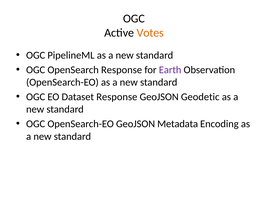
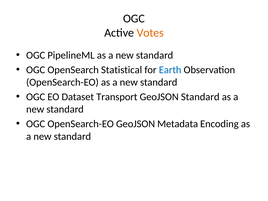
OpenSearch Response: Response -> Statistical
Earth colour: purple -> blue
Dataset Response: Response -> Transport
GeoJSON Geodetic: Geodetic -> Standard
